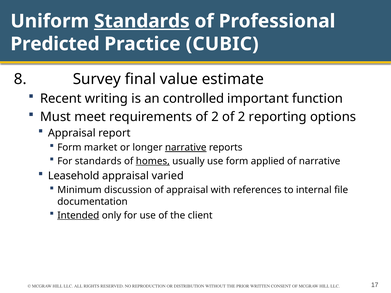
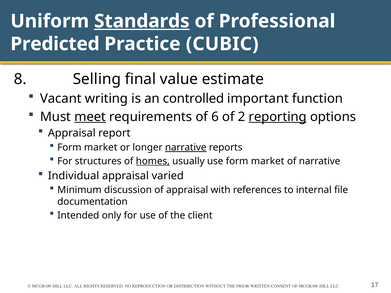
Survey: Survey -> Selling
Recent: Recent -> Vacant
meet underline: none -> present
requirements of 2: 2 -> 6
reporting underline: none -> present
For standards: standards -> structures
use form applied: applied -> market
Leasehold: Leasehold -> Individual
Intended underline: present -> none
